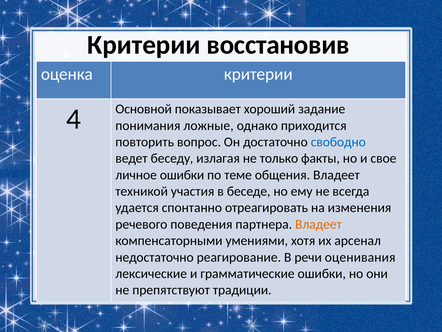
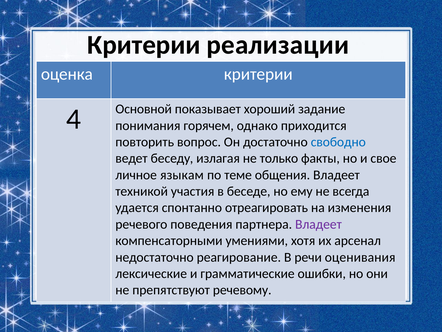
восстановив: восстановив -> реализации
ложные: ложные -> горячем
личное ошибки: ошибки -> языкам
Владеет at (318, 224) colour: orange -> purple
традиции: традиции -> речевому
